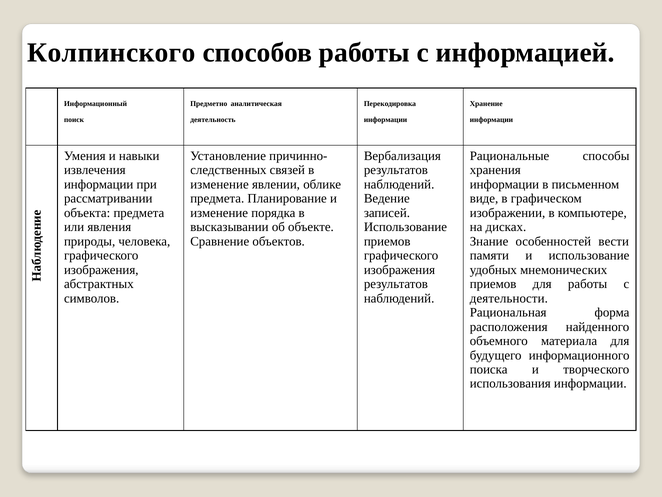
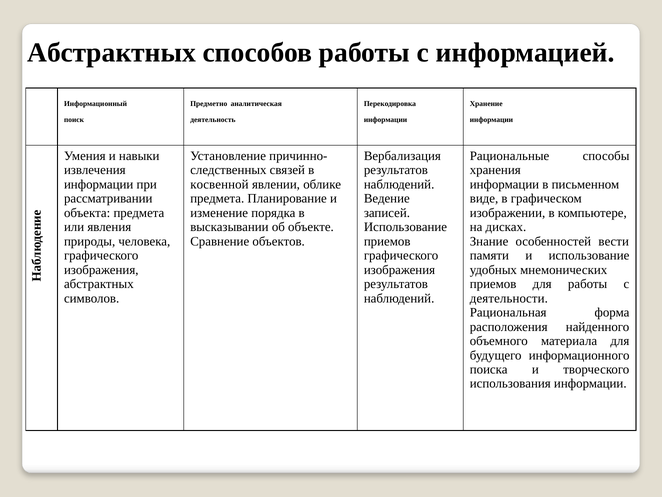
Колпинского at (111, 53): Колпинского -> Абстрактных
изменение at (220, 184): изменение -> косвенной
